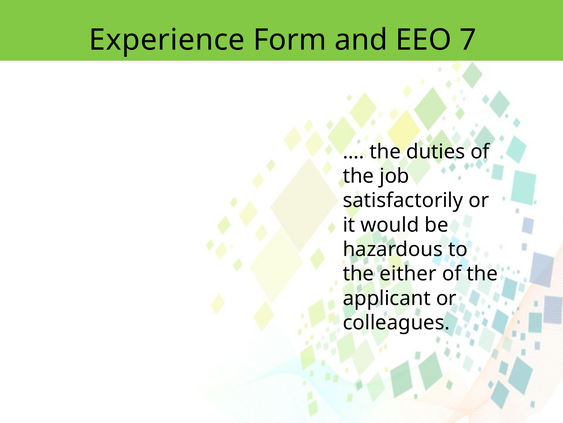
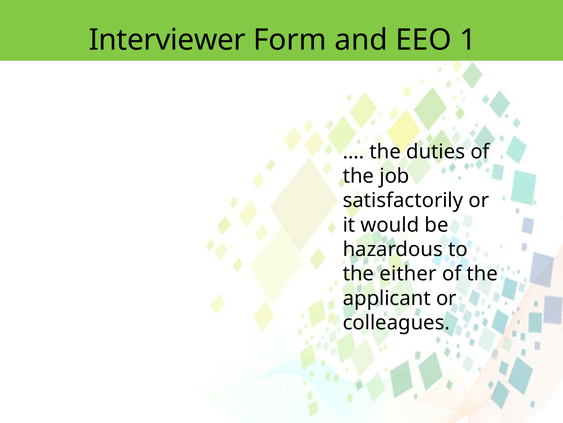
Experience: Experience -> Interviewer
7: 7 -> 1
